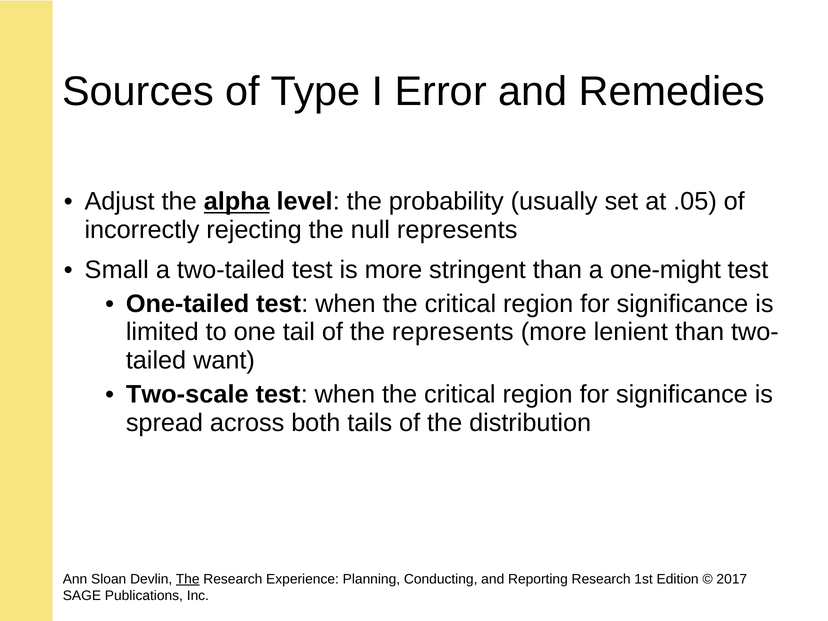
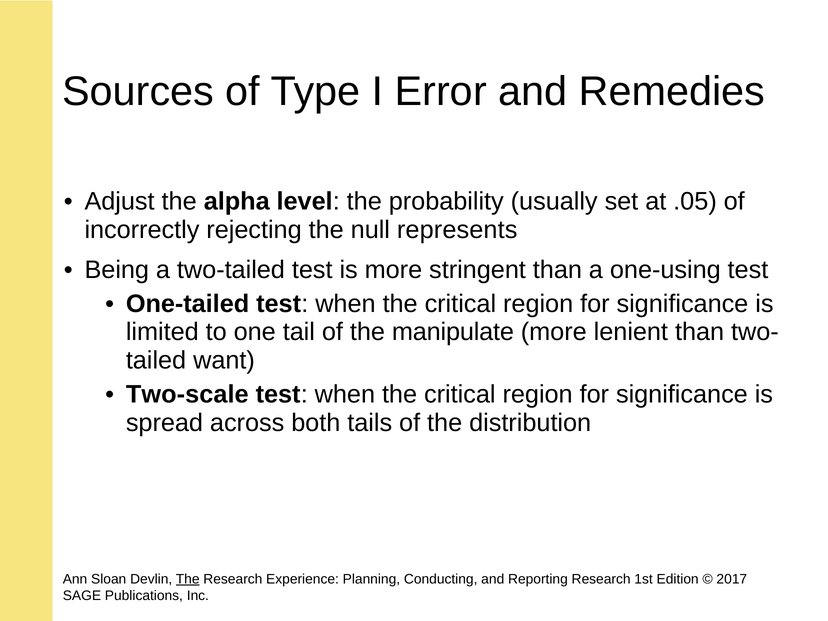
alpha underline: present -> none
Small: Small -> Being
one-might: one-might -> one-using
the represents: represents -> manipulate
